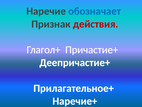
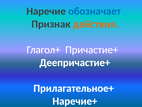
действия colour: red -> orange
